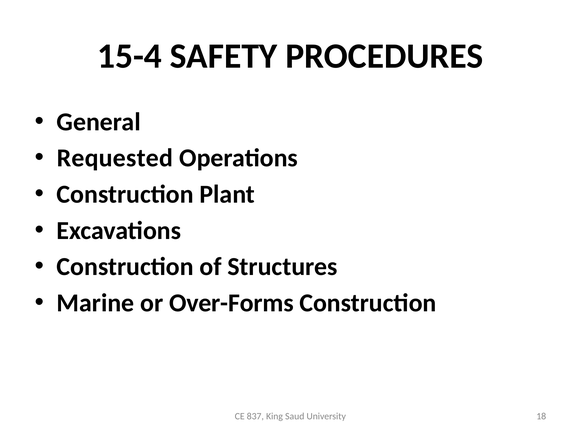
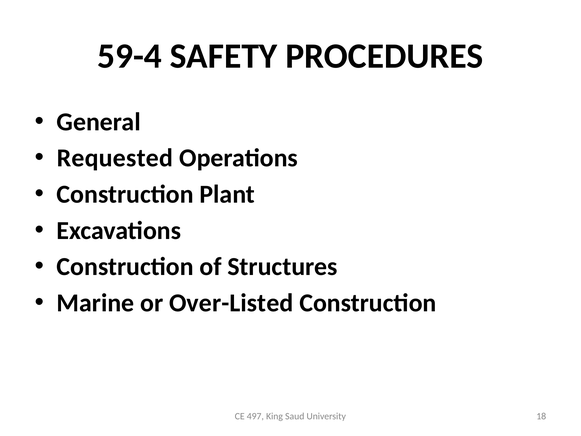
15-4: 15-4 -> 59-4
Over-Forms: Over-Forms -> Over-Listed
837: 837 -> 497
